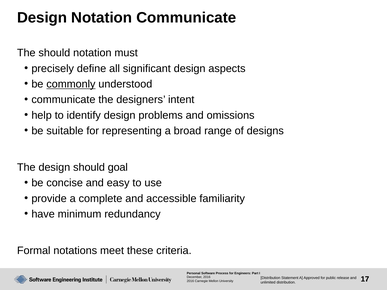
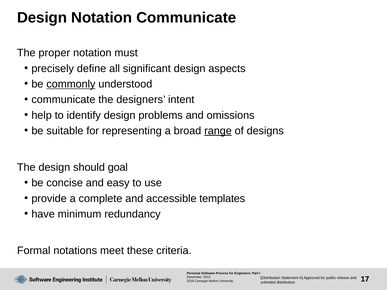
The should: should -> proper
range underline: none -> present
familiarity: familiarity -> templates
